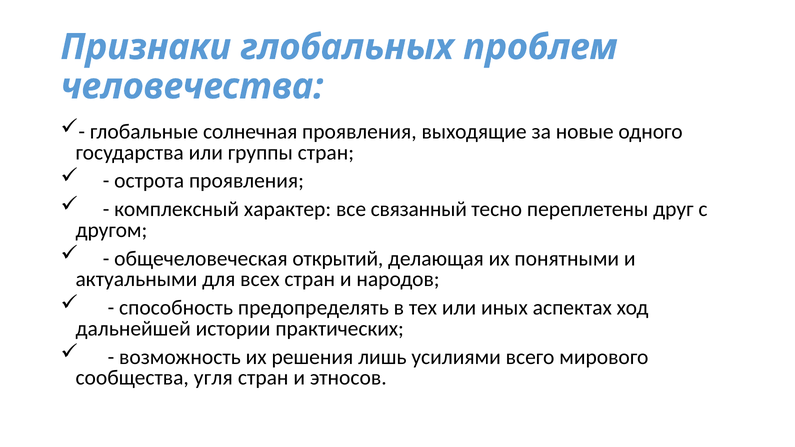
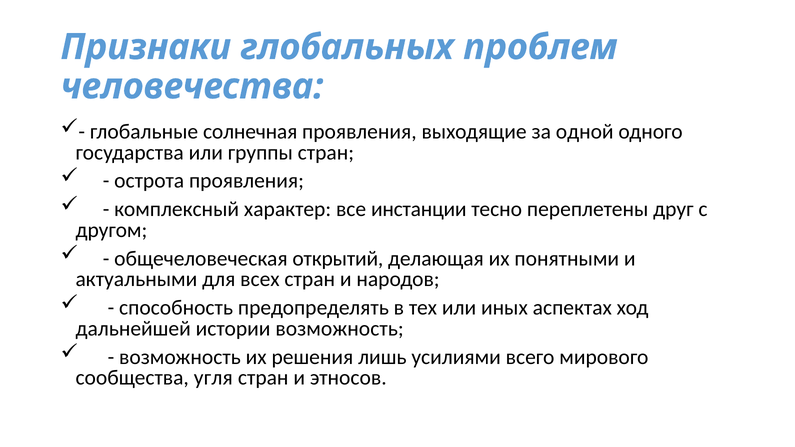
новые: новые -> одной
связанный: связанный -> инстанции
истории практических: практических -> возможность
